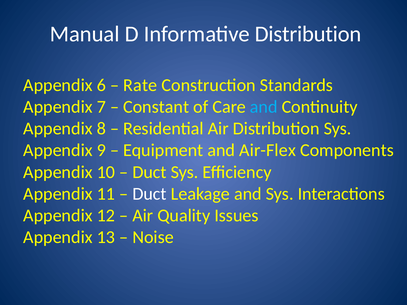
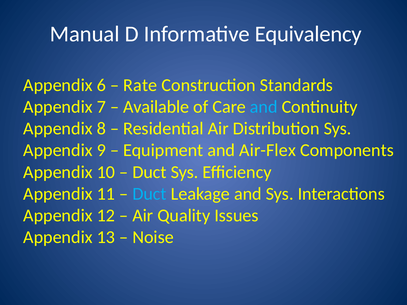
Informative Distribution: Distribution -> Equivalency
Constant: Constant -> Available
Duct at (149, 194) colour: white -> light blue
